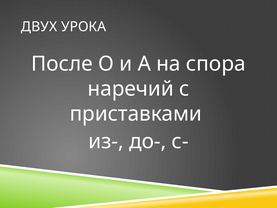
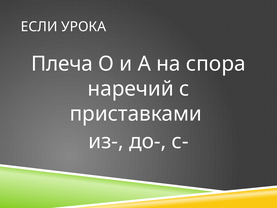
ДВУХ: ДВУХ -> ЕСЛИ
После: После -> Плеча
